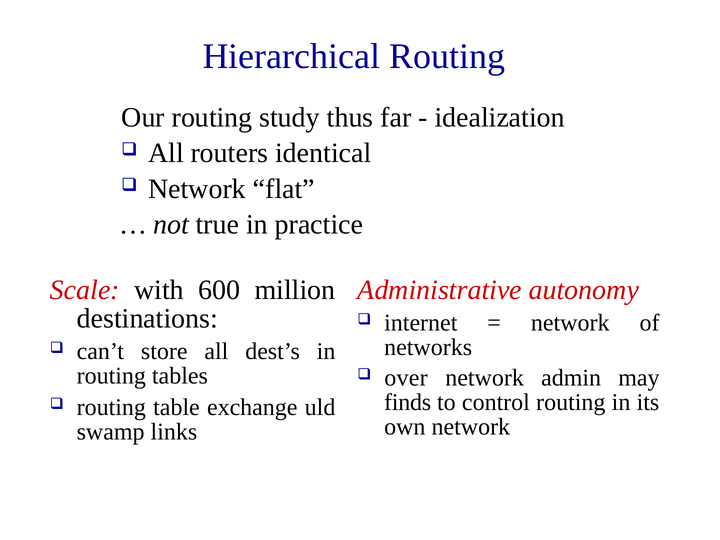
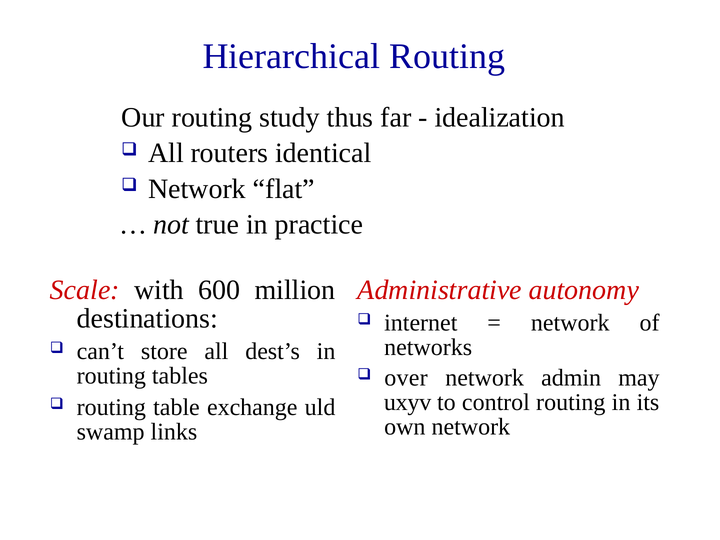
finds: finds -> uxyv
